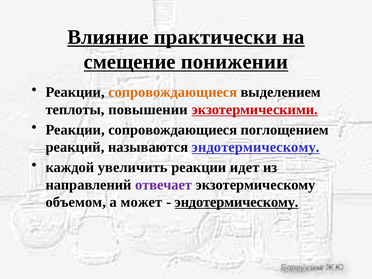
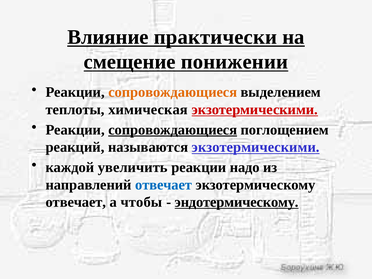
повышении: повышении -> химическая
сопровождающиеся at (173, 130) underline: none -> present
называются эндотермическому: эндотермическому -> экзотермическими
идет: идет -> надо
отвечает at (164, 185) colour: purple -> blue
объемом at (76, 202): объемом -> отвечает
может: может -> чтобы
